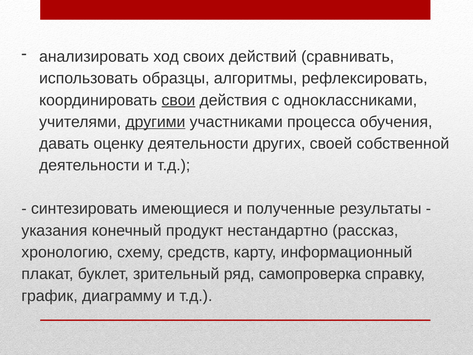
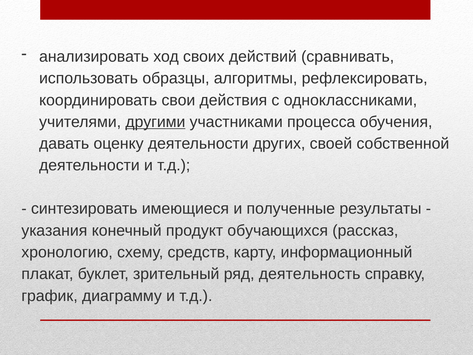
свои underline: present -> none
нестандартно: нестандартно -> обучающихся
самопроверка: самопроверка -> деятельность
